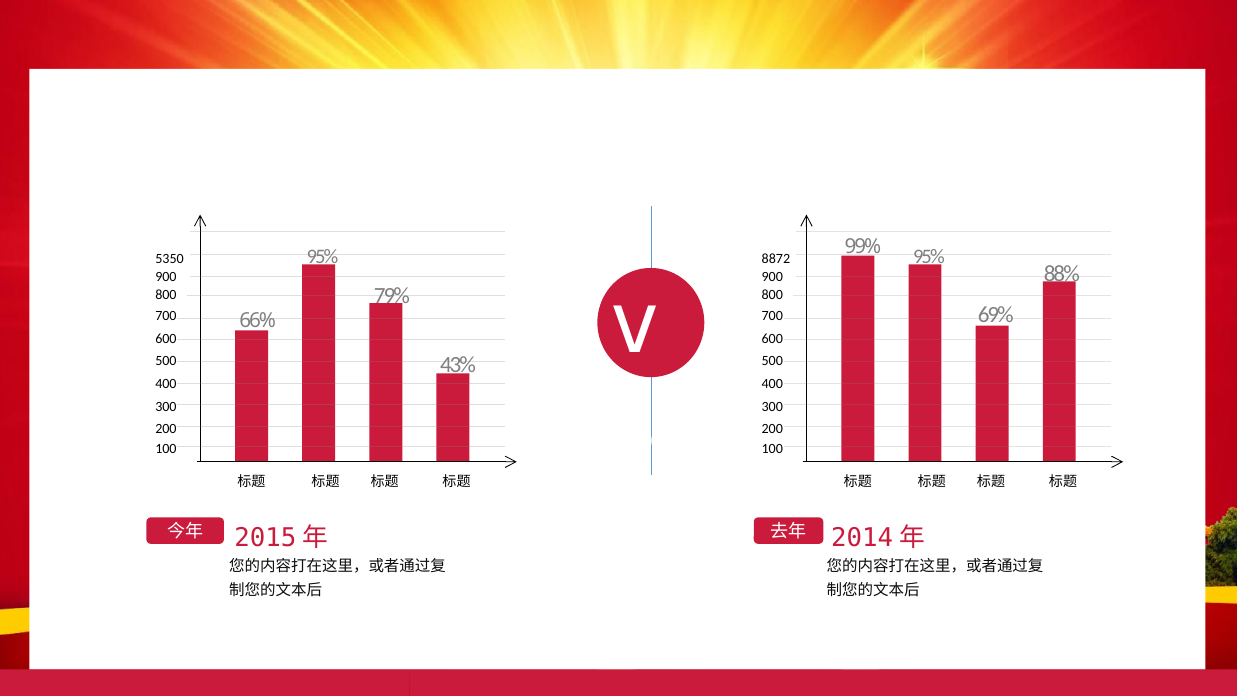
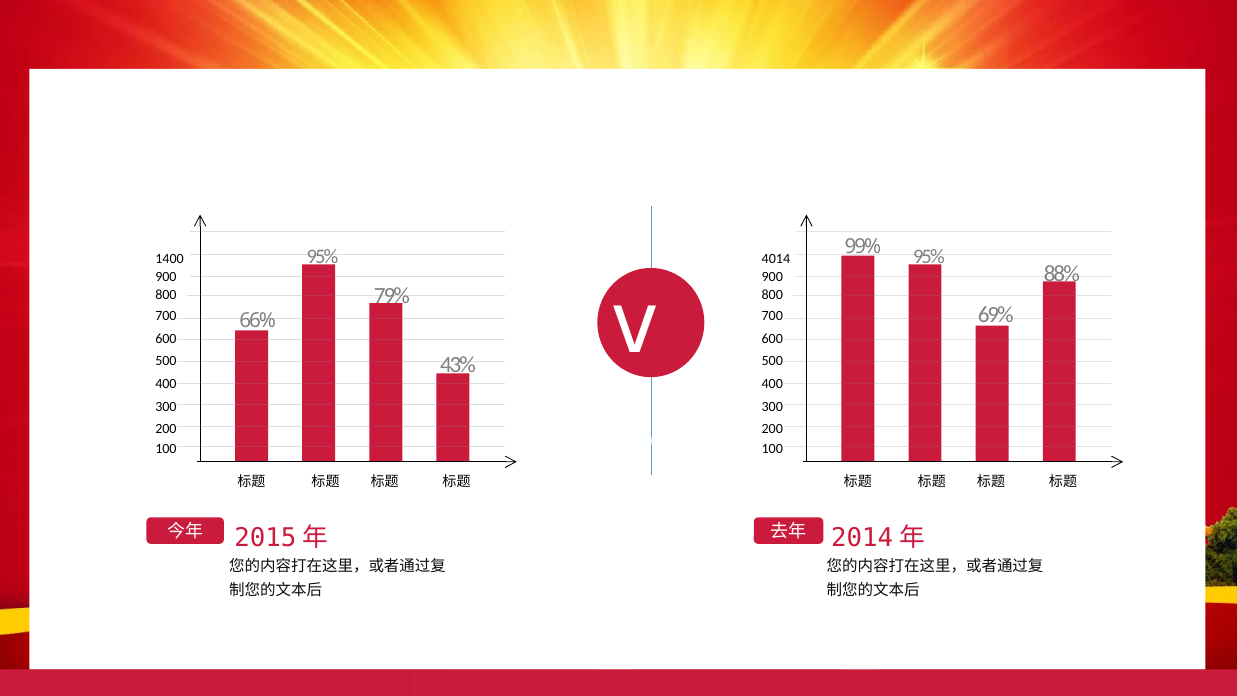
5350: 5350 -> 1400
8872: 8872 -> 4014
